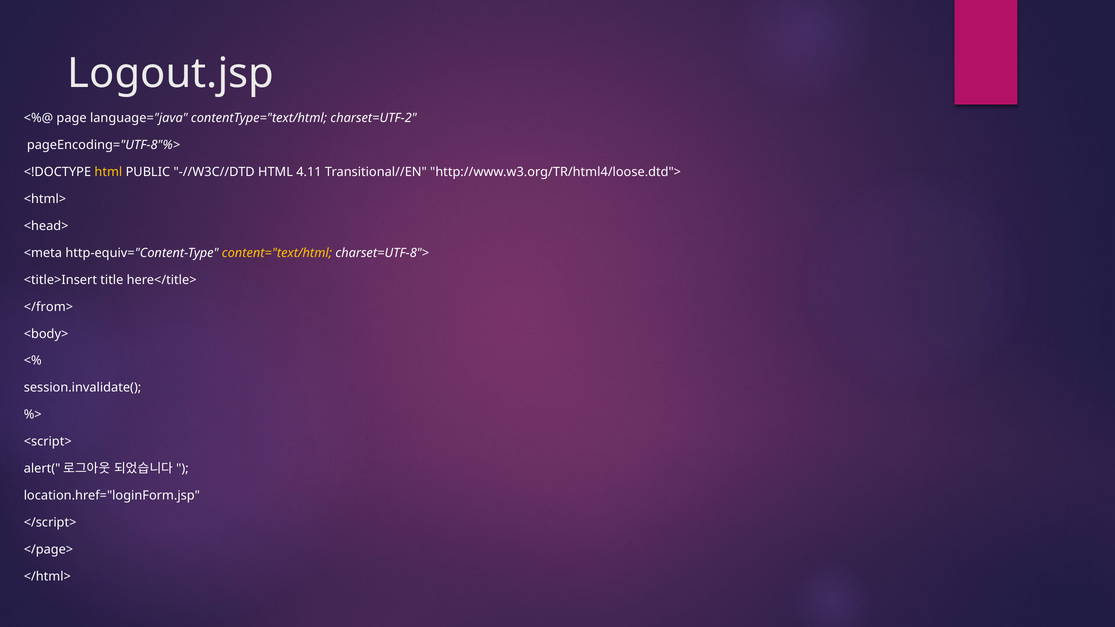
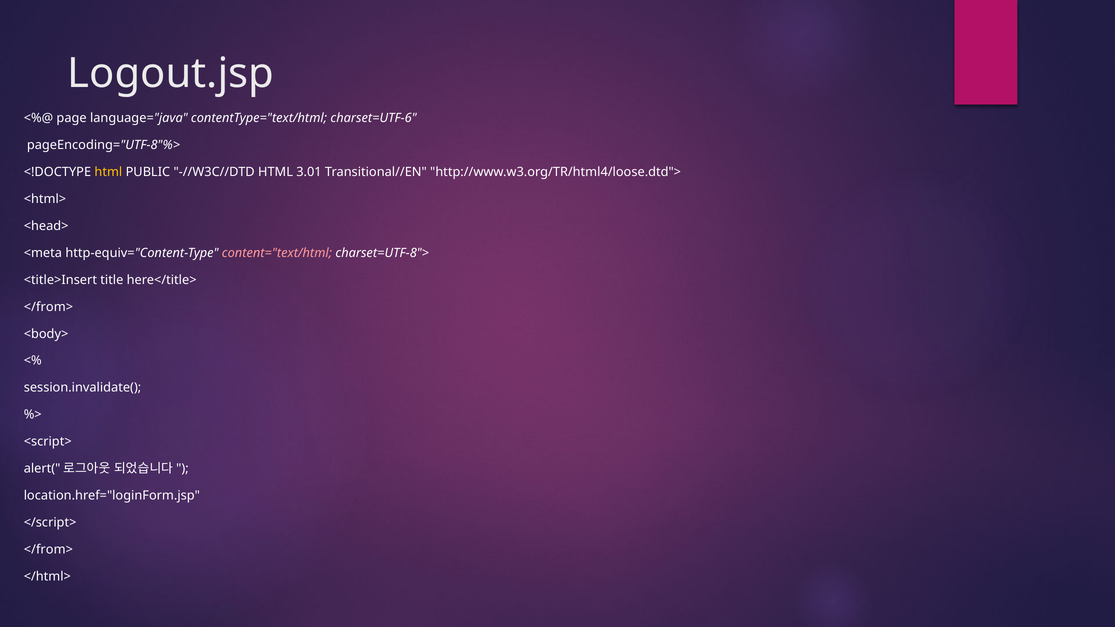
charset=UTF-2: charset=UTF-2 -> charset=UTF-6
4.11: 4.11 -> 3.01
content="text/html colour: yellow -> pink
</page> at (48, 550): </page> -> </from>
